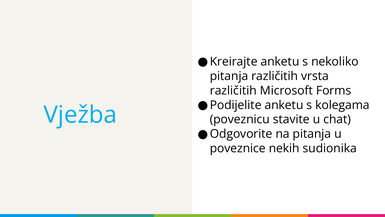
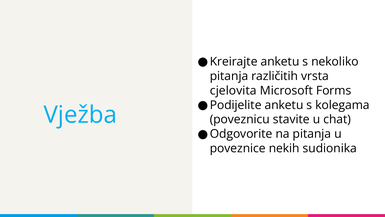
različitih at (233, 90): različitih -> cjelovita
